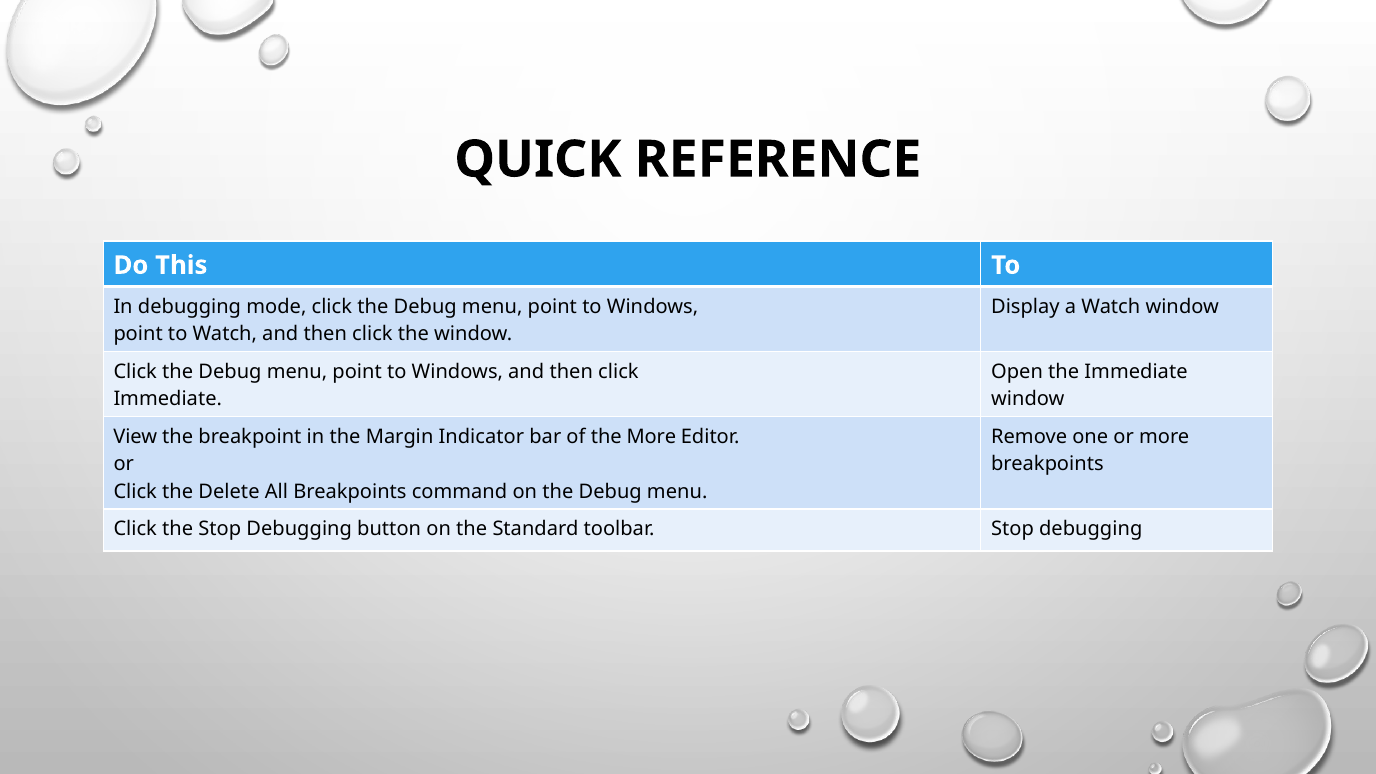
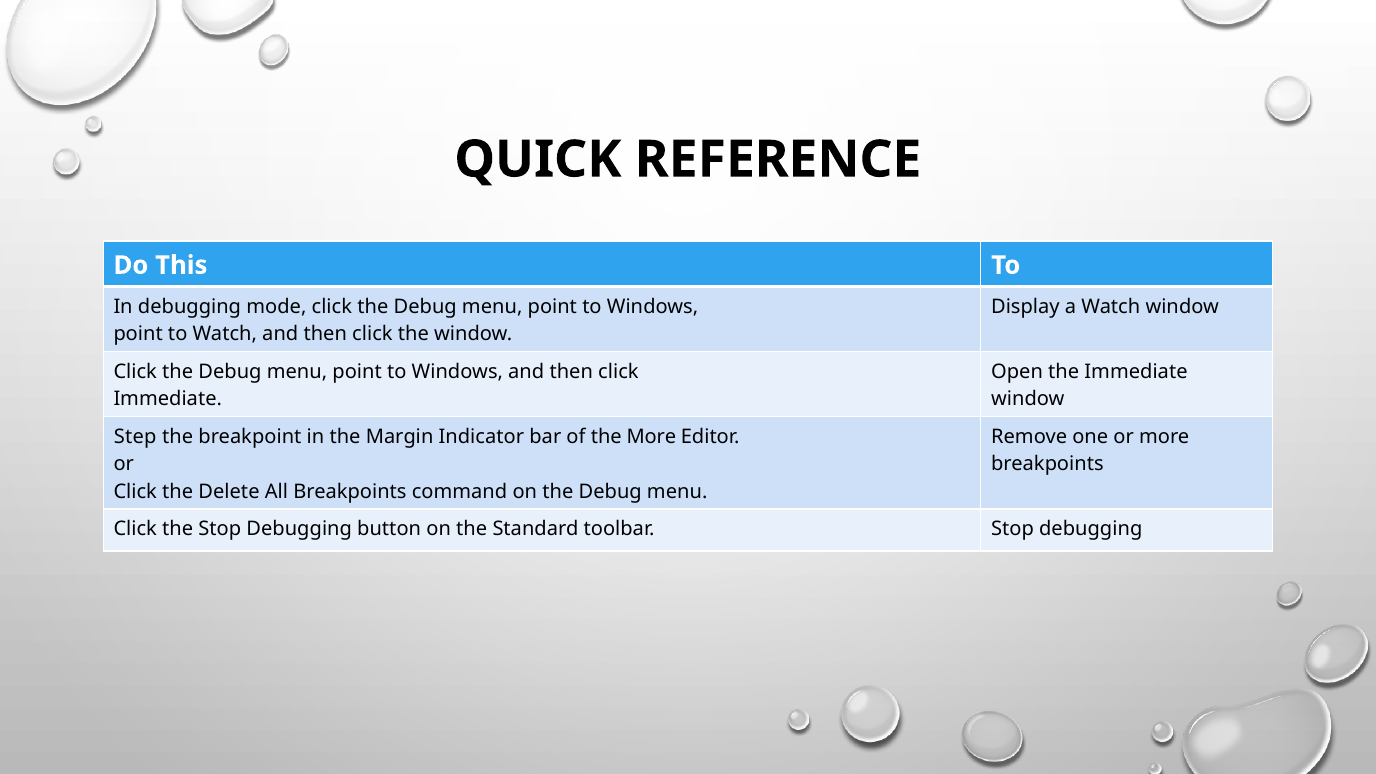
View: View -> Step
